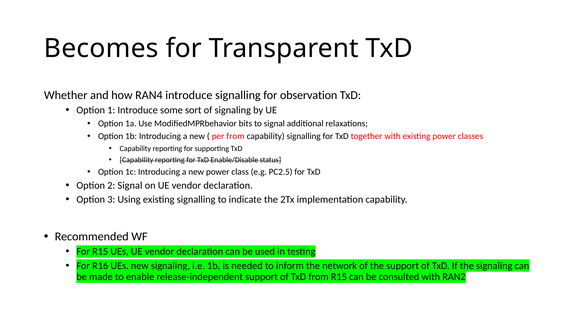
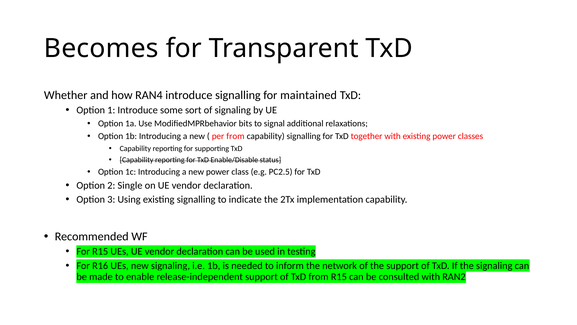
observation: observation -> maintained
2 Signal: Signal -> Single
